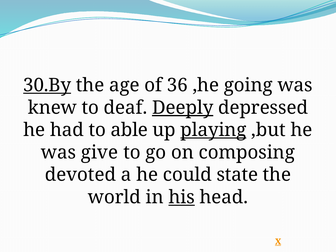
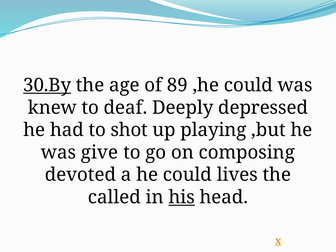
36: 36 -> 89
,he going: going -> could
Deeply underline: present -> none
able: able -> shot
playing underline: present -> none
state: state -> lives
world: world -> called
